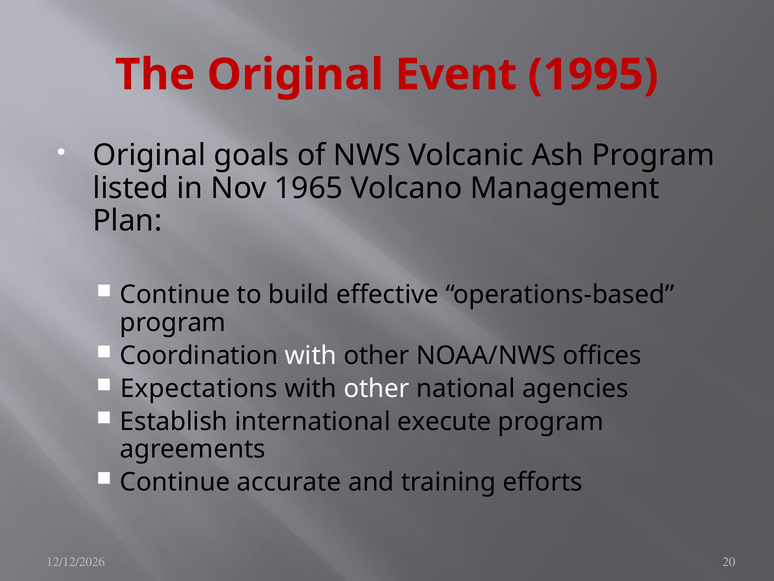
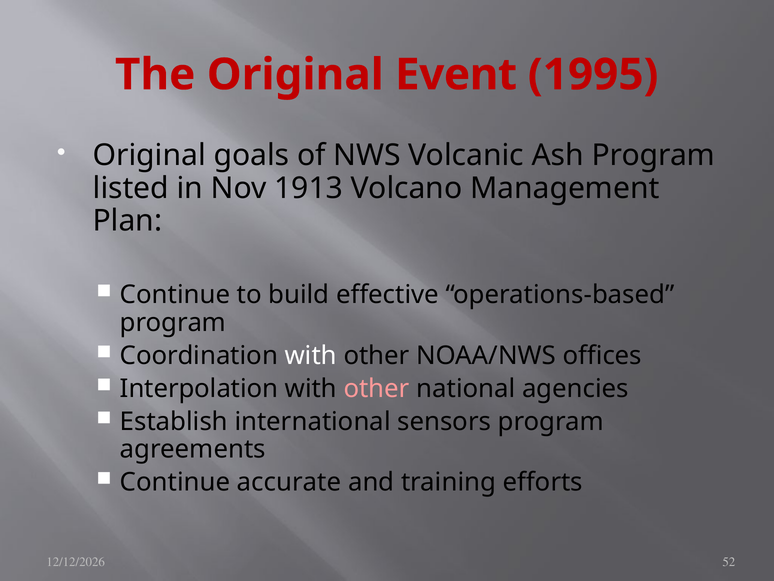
1965: 1965 -> 1913
Expectations: Expectations -> Interpolation
other at (377, 388) colour: white -> pink
execute: execute -> sensors
20: 20 -> 52
